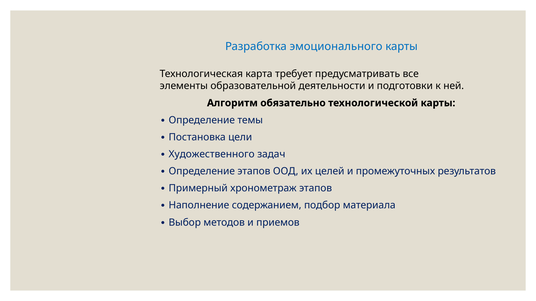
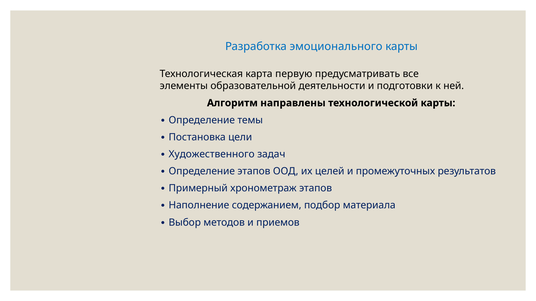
требует: требует -> первую
обязательно: обязательно -> направлены
